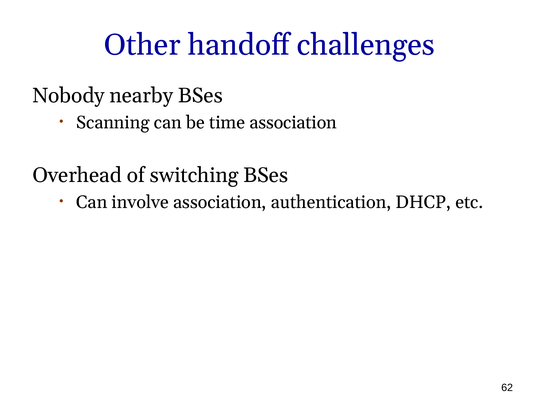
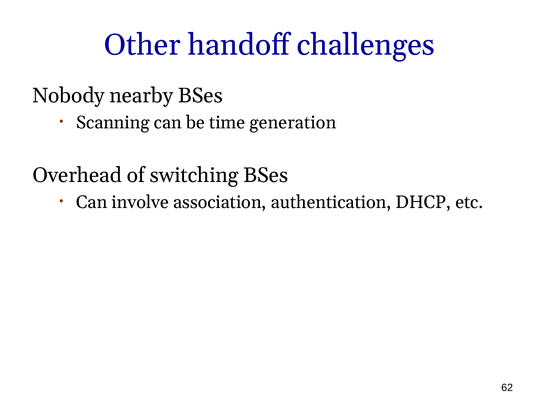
time association: association -> generation
